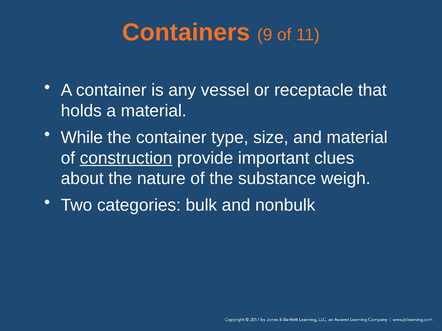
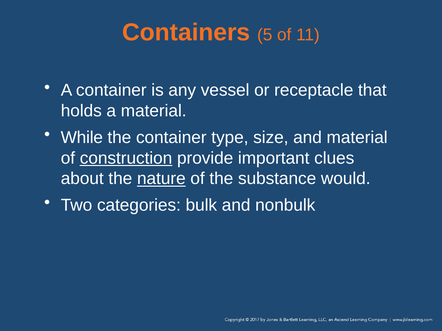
9: 9 -> 5
nature underline: none -> present
weigh: weigh -> would
